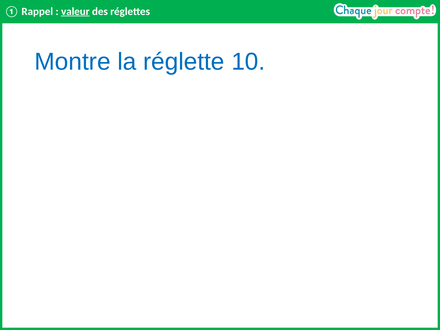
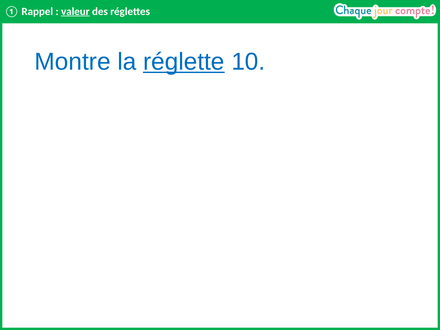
réglette underline: none -> present
